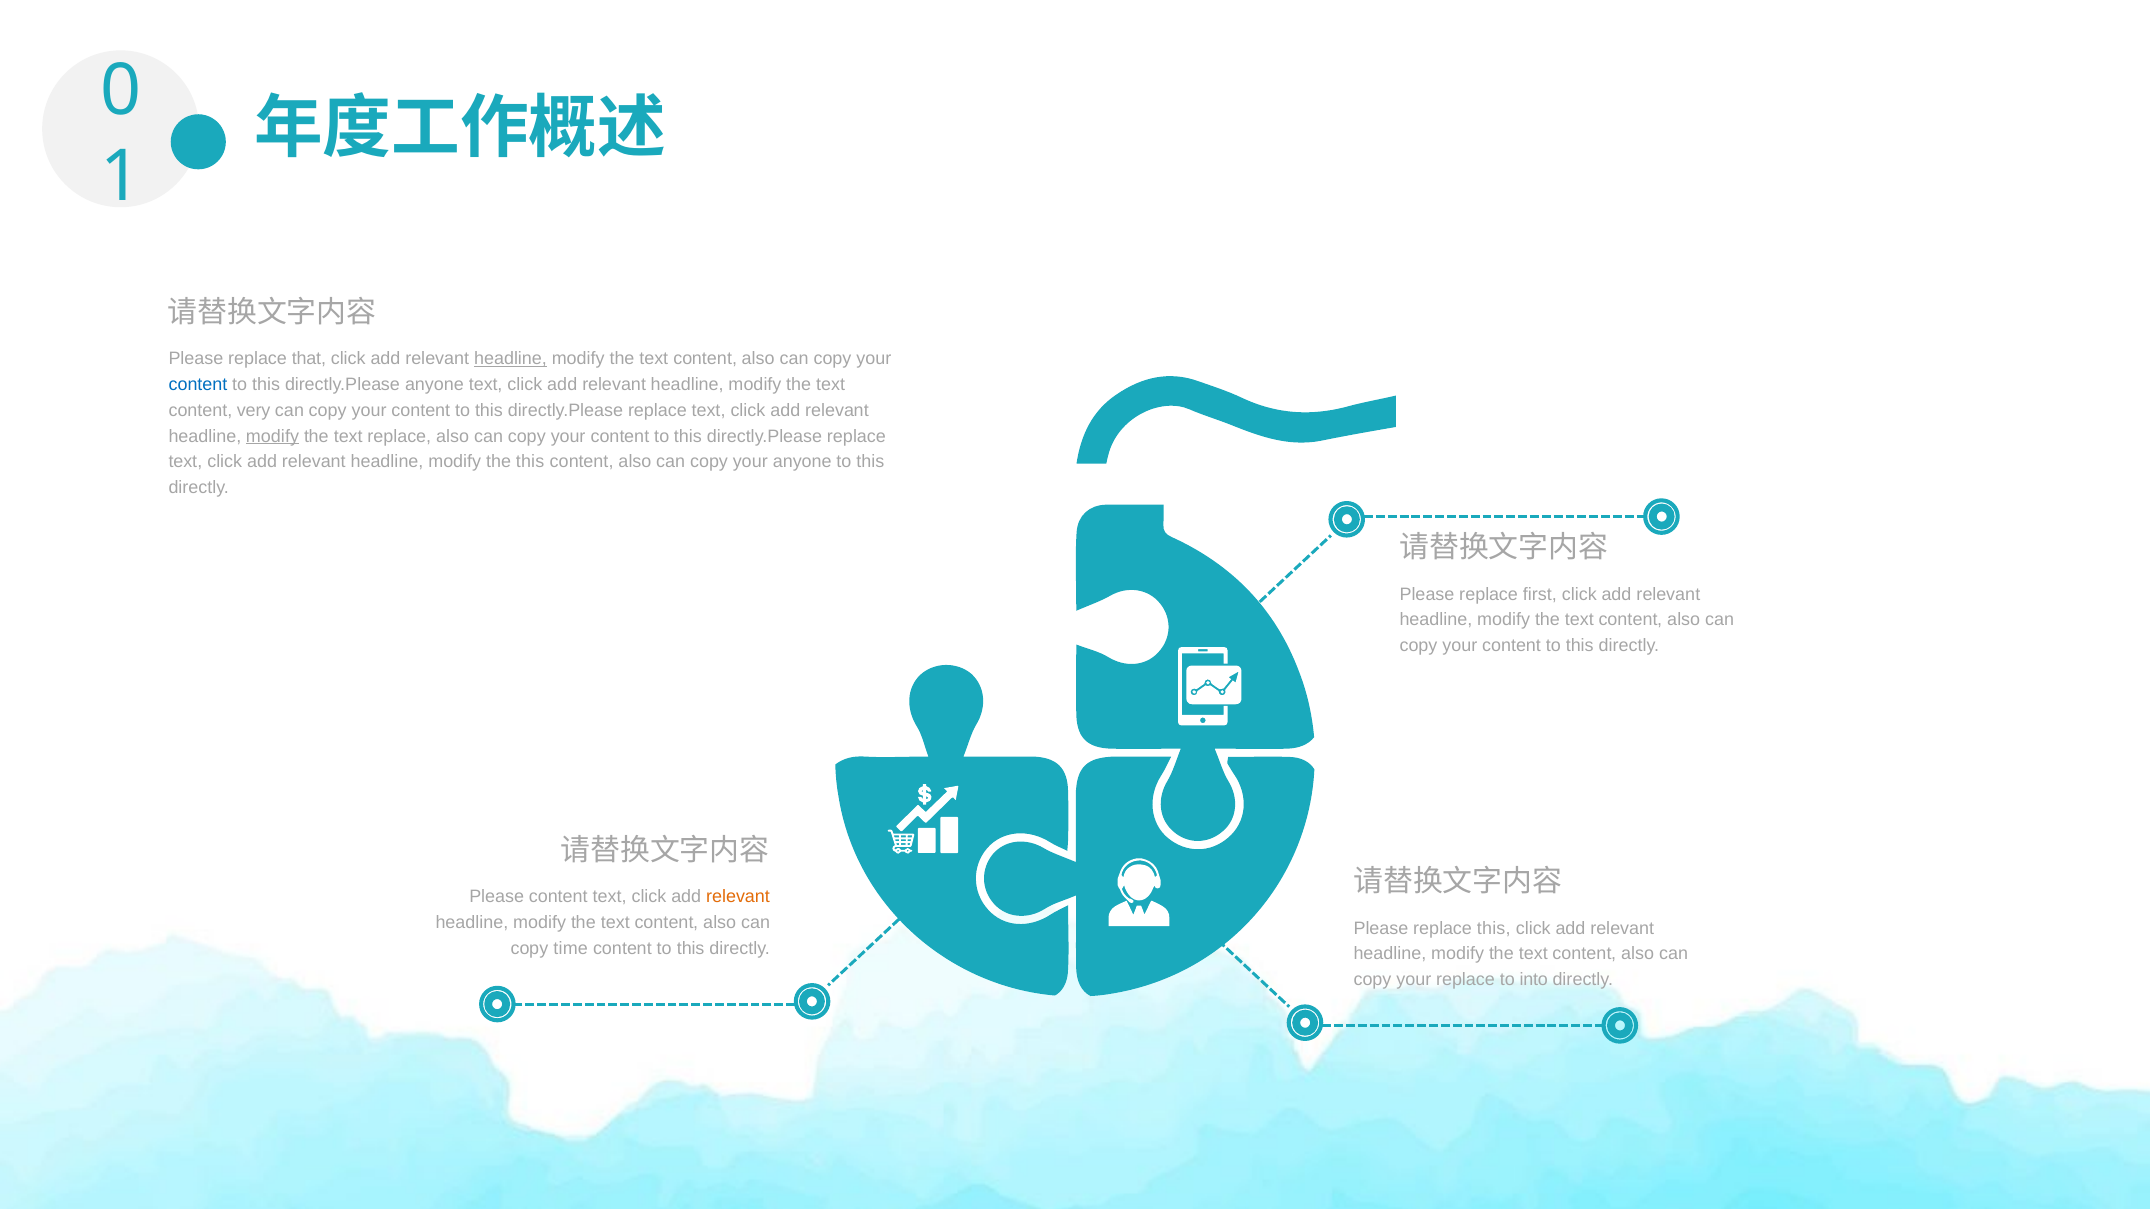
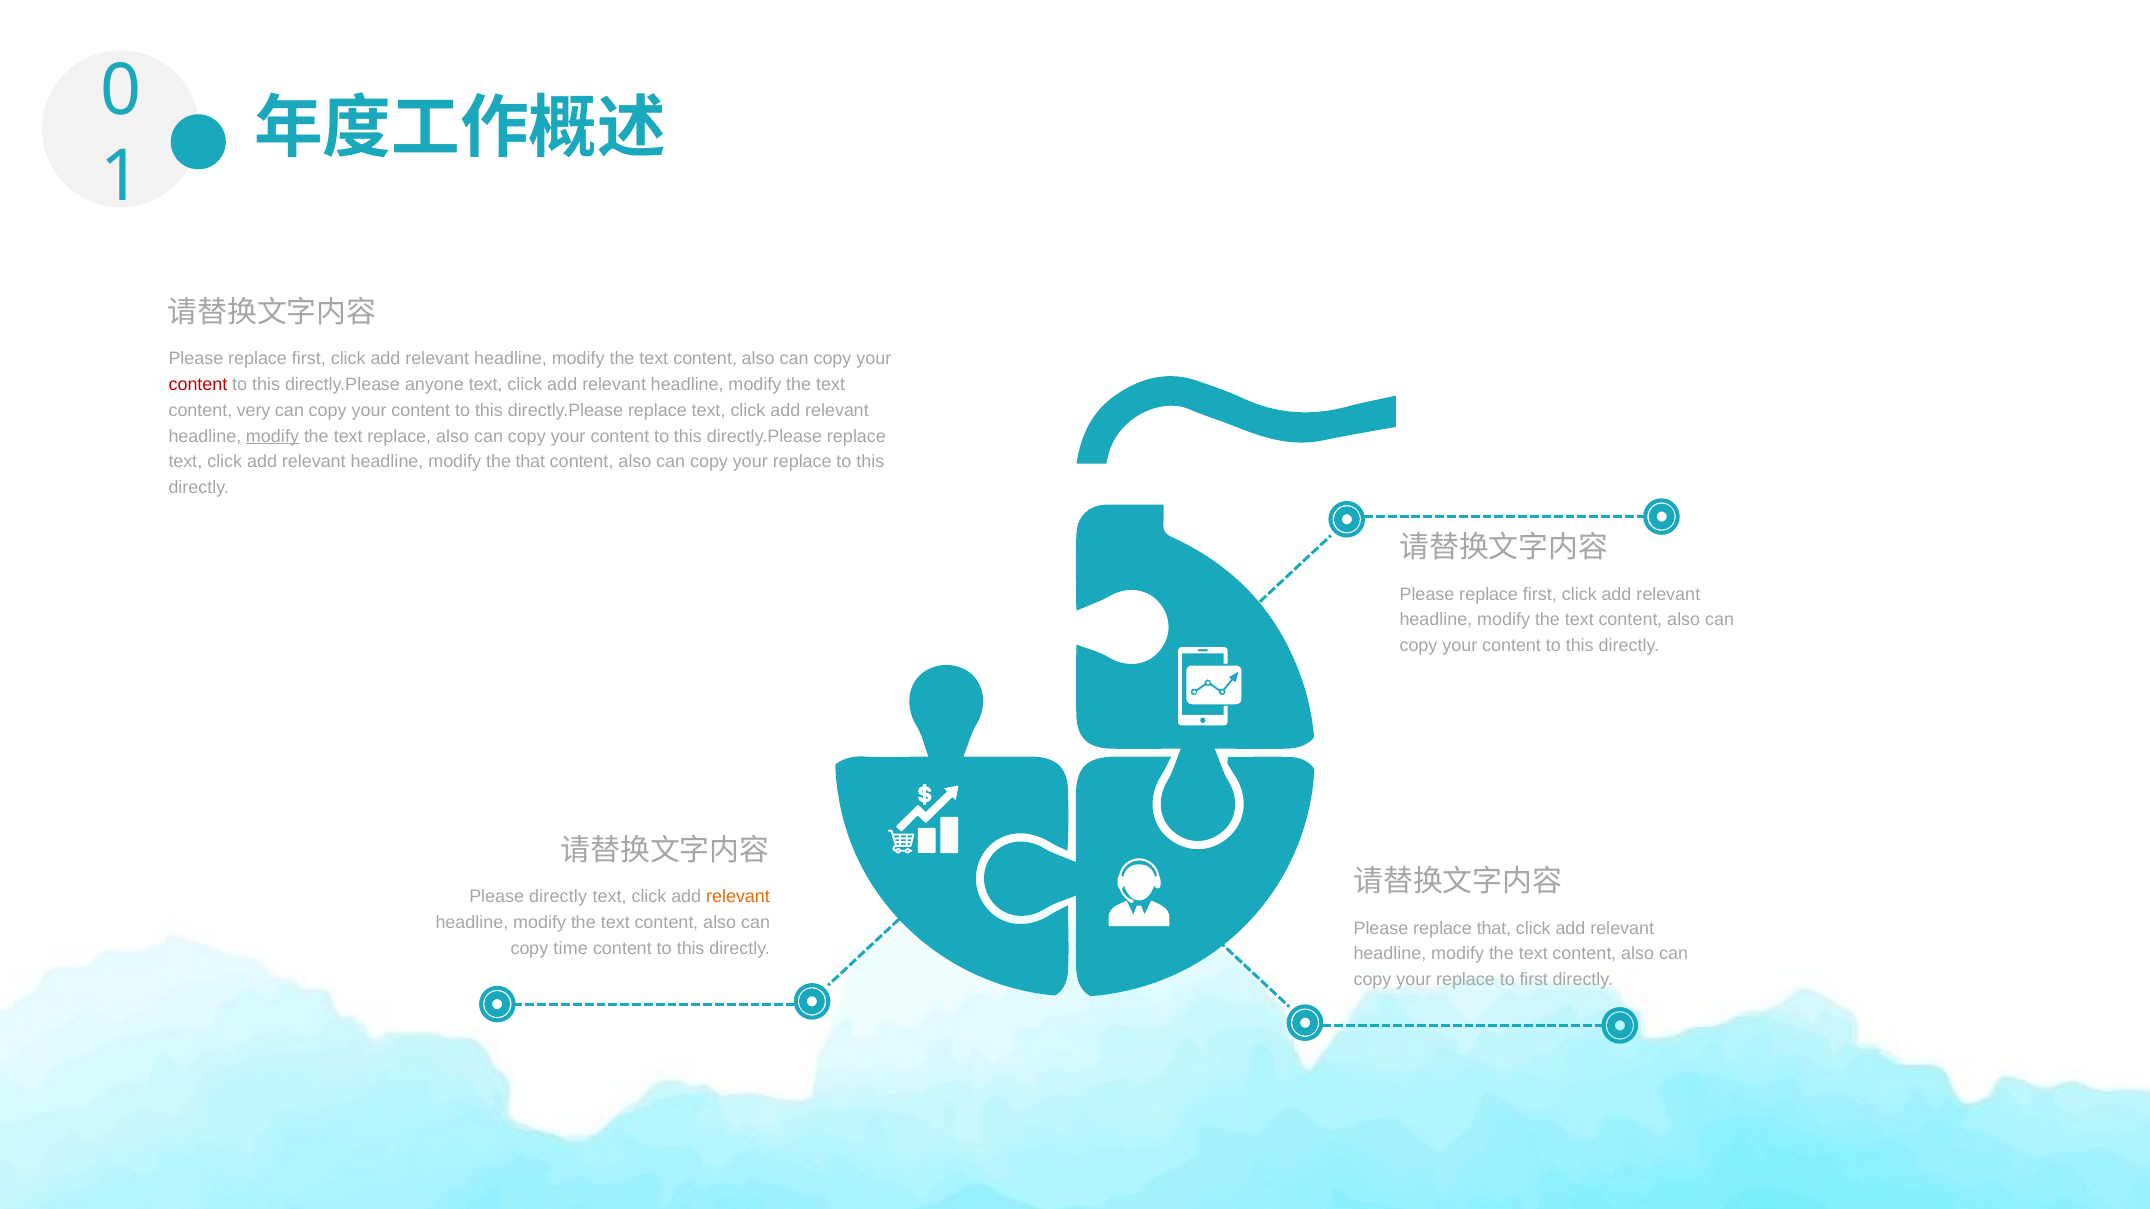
that at (309, 359): that -> first
headline at (510, 359) underline: present -> none
content at (198, 385) colour: blue -> red
the this: this -> that
anyone at (802, 462): anyone -> replace
Please content: content -> directly
replace this: this -> that
to into: into -> first
